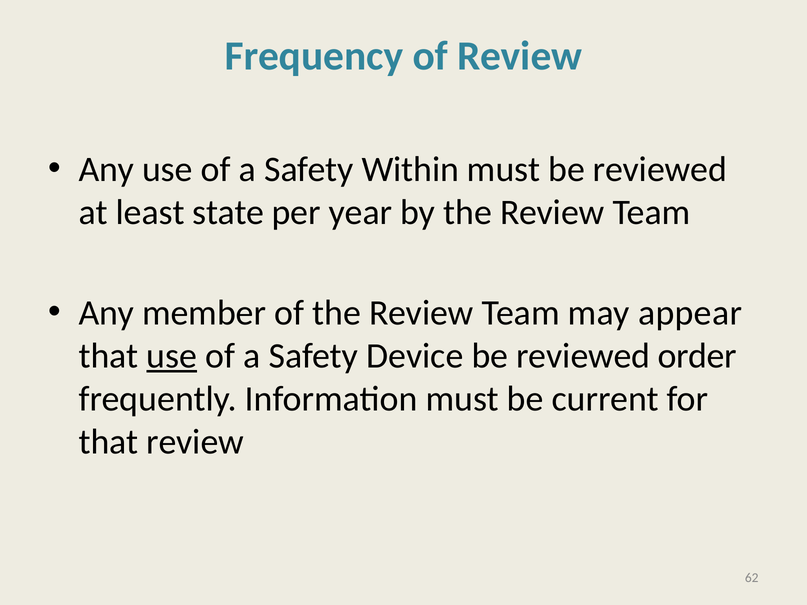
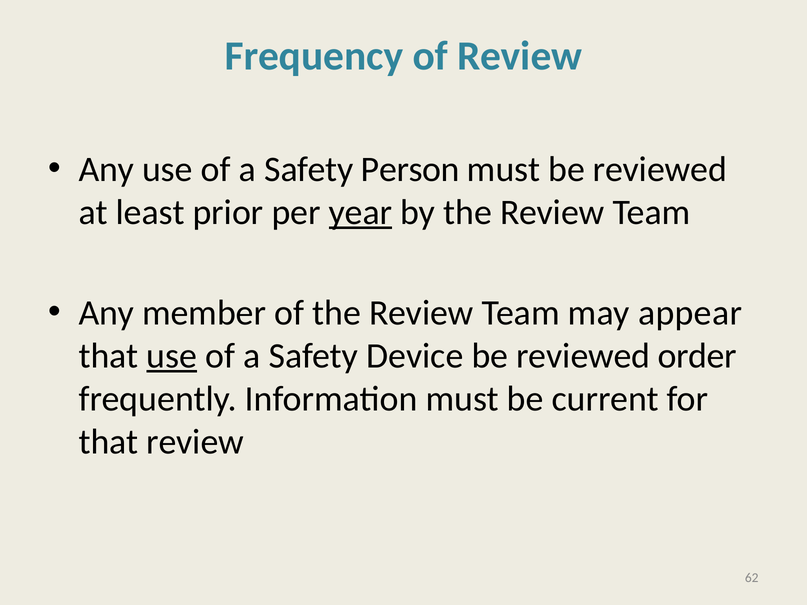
Within: Within -> Person
state: state -> prior
year underline: none -> present
